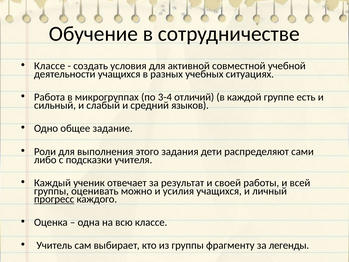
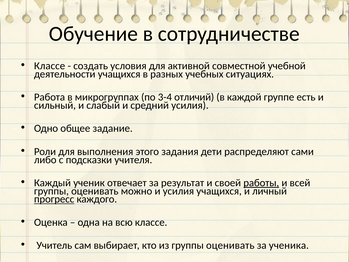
средний языков: языков -> усилия
работы underline: none -> present
из группы фрагменту: фрагменту -> оценивать
легенды: легенды -> ученика
